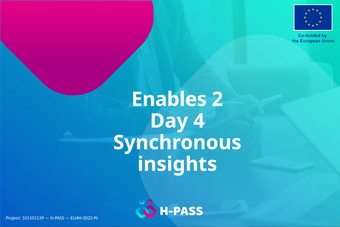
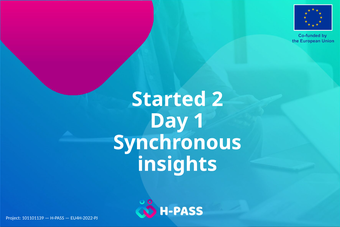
Enables: Enables -> Started
4: 4 -> 1
